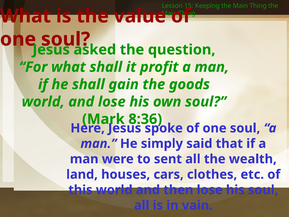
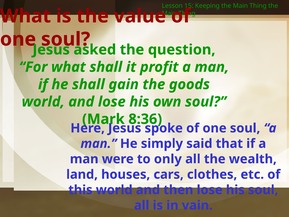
sent: sent -> only
